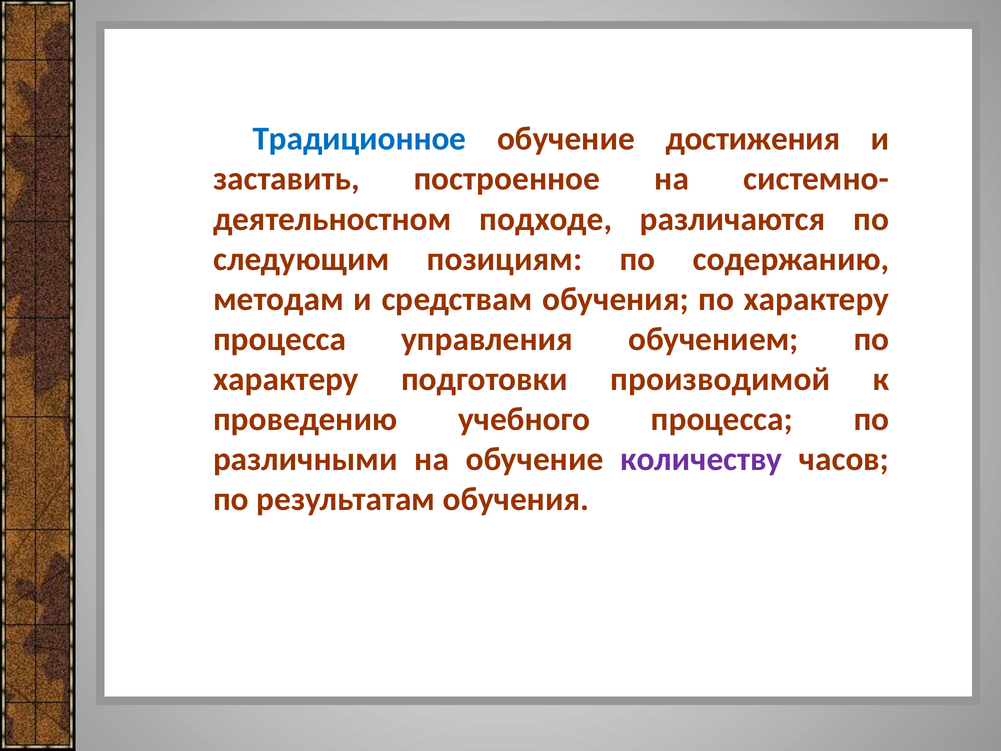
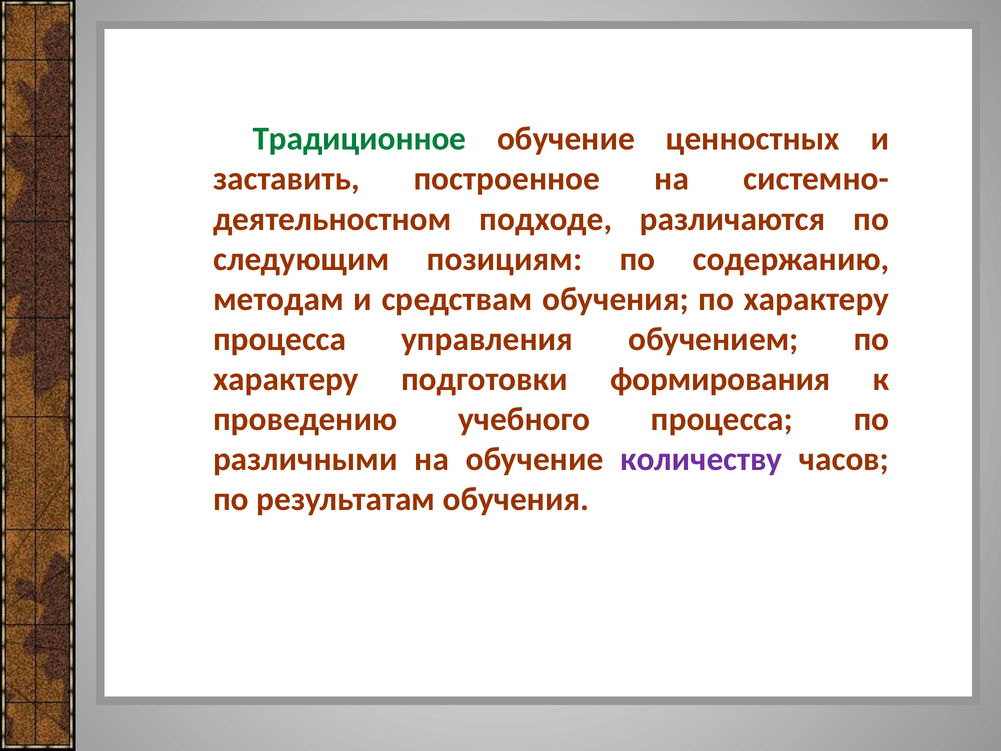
Традиционное colour: blue -> green
достижения: достижения -> ценностных
производимой: производимой -> формирования
